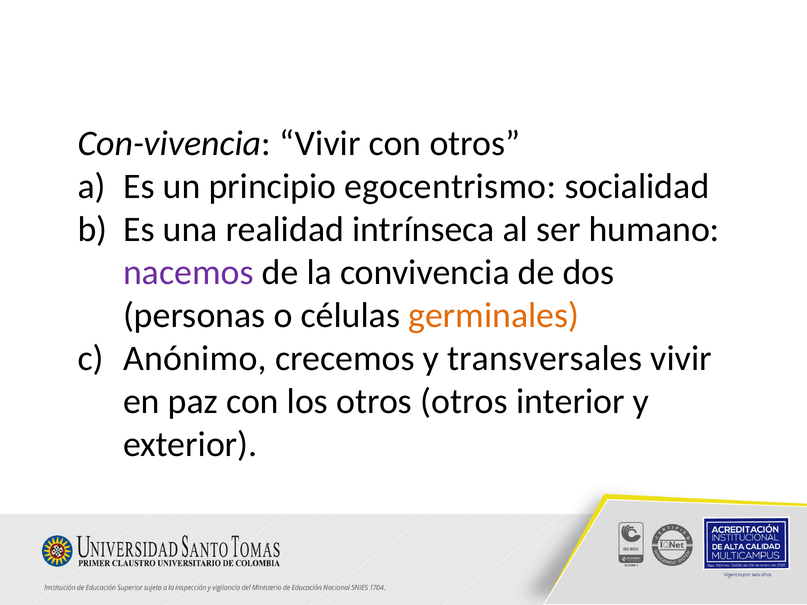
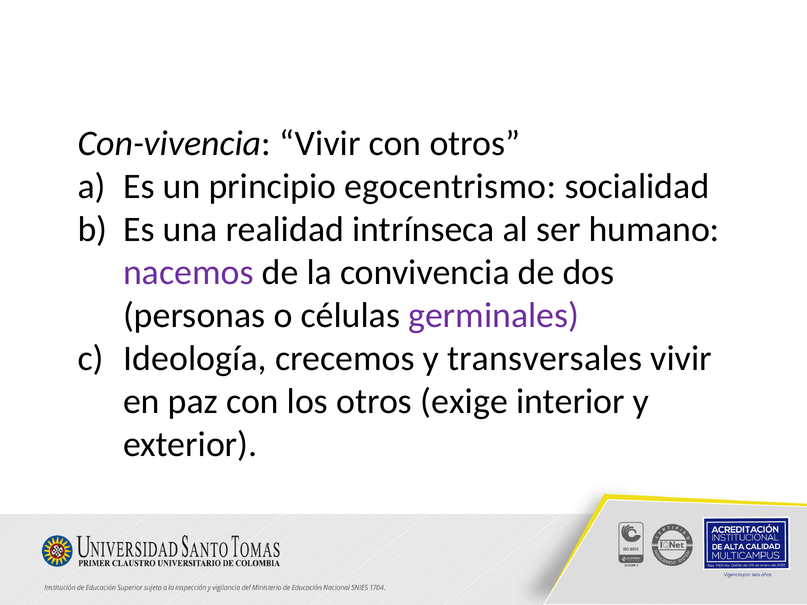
germinales colour: orange -> purple
Anónimo: Anónimo -> Ideología
otros otros: otros -> exige
